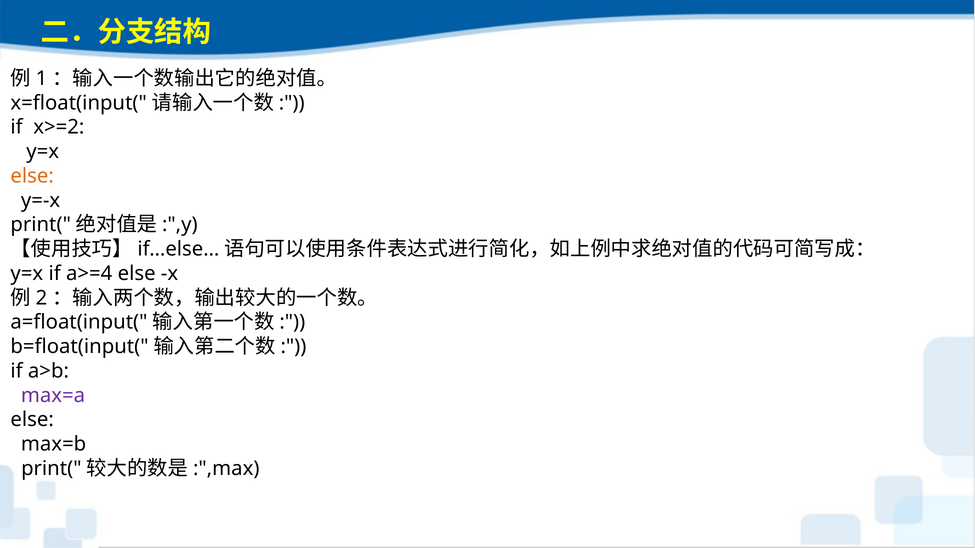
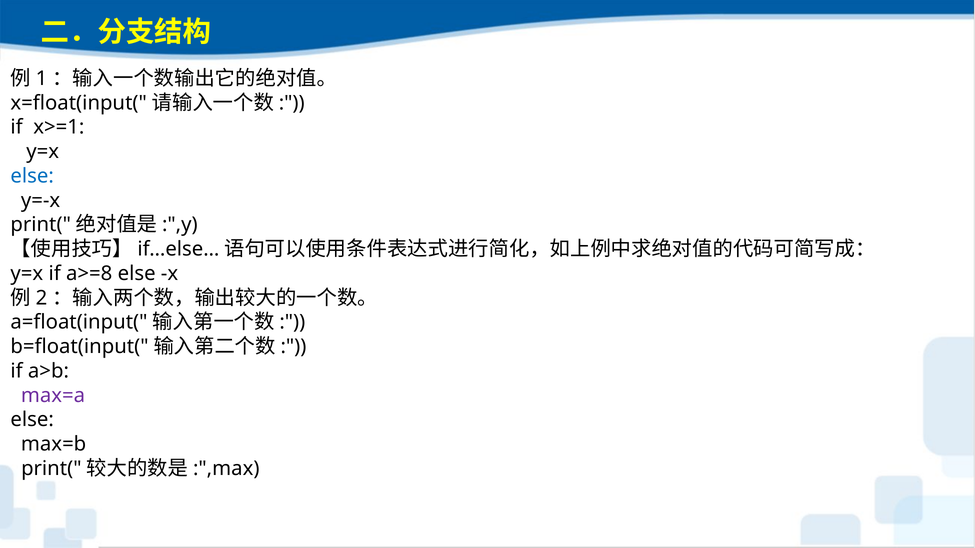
x>=2: x>=2 -> x>=1
else at (32, 176) colour: orange -> blue
a>=4: a>=4 -> a>=8
